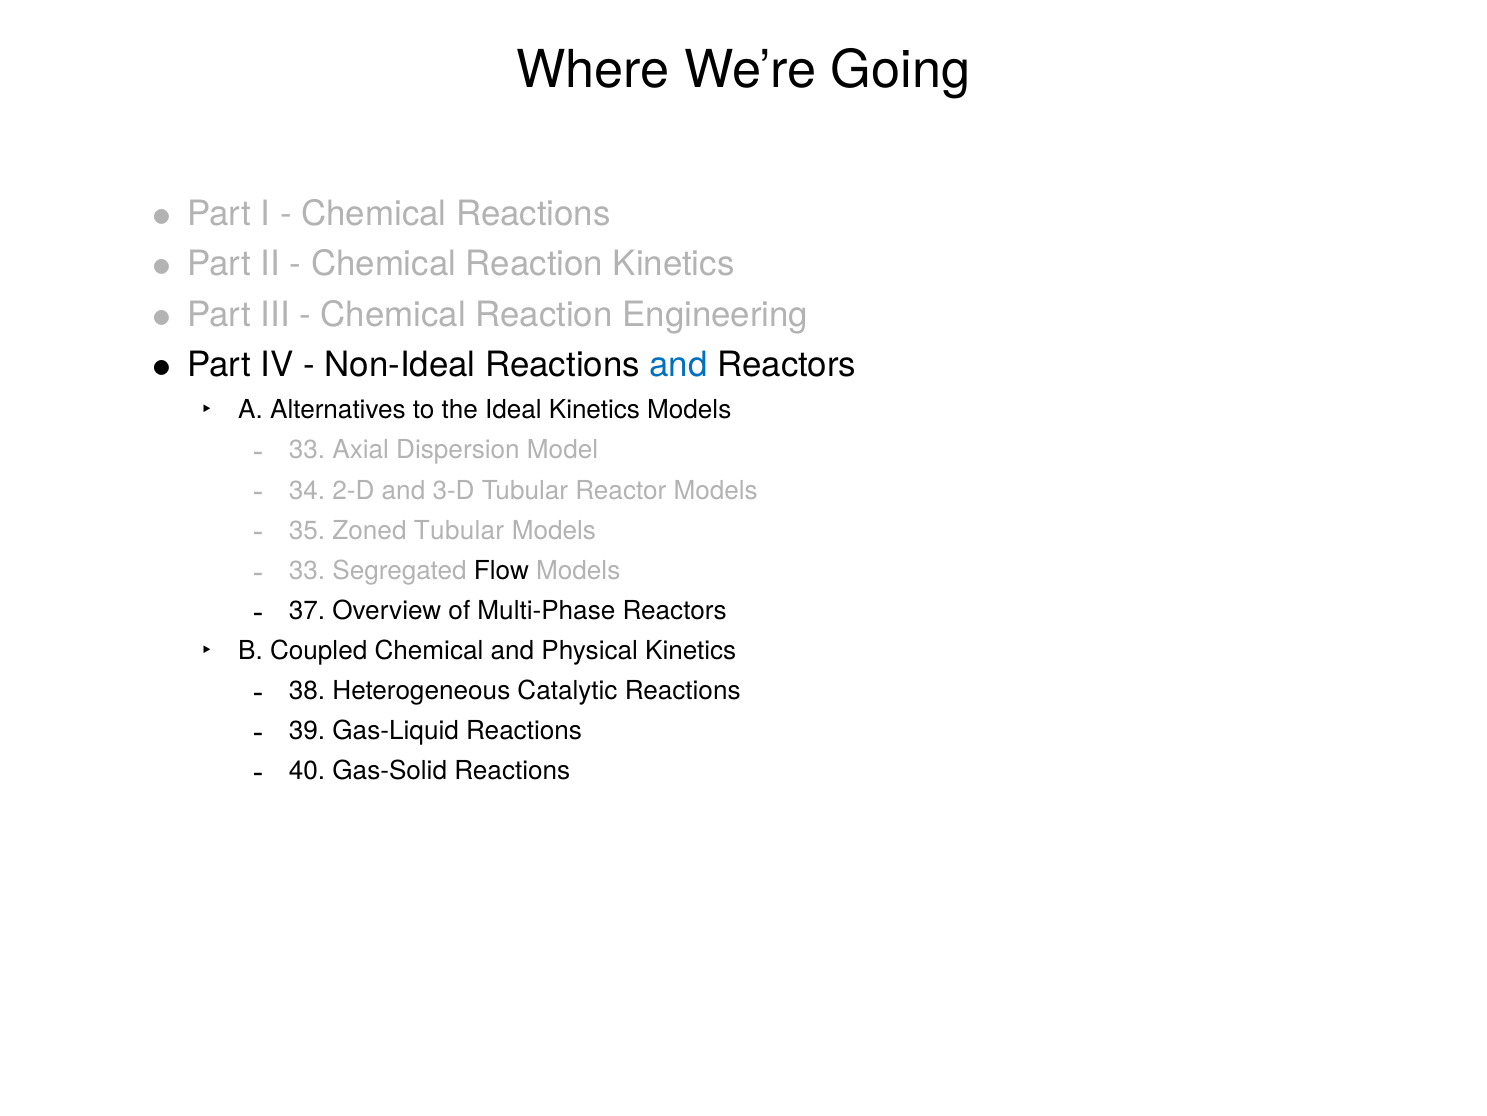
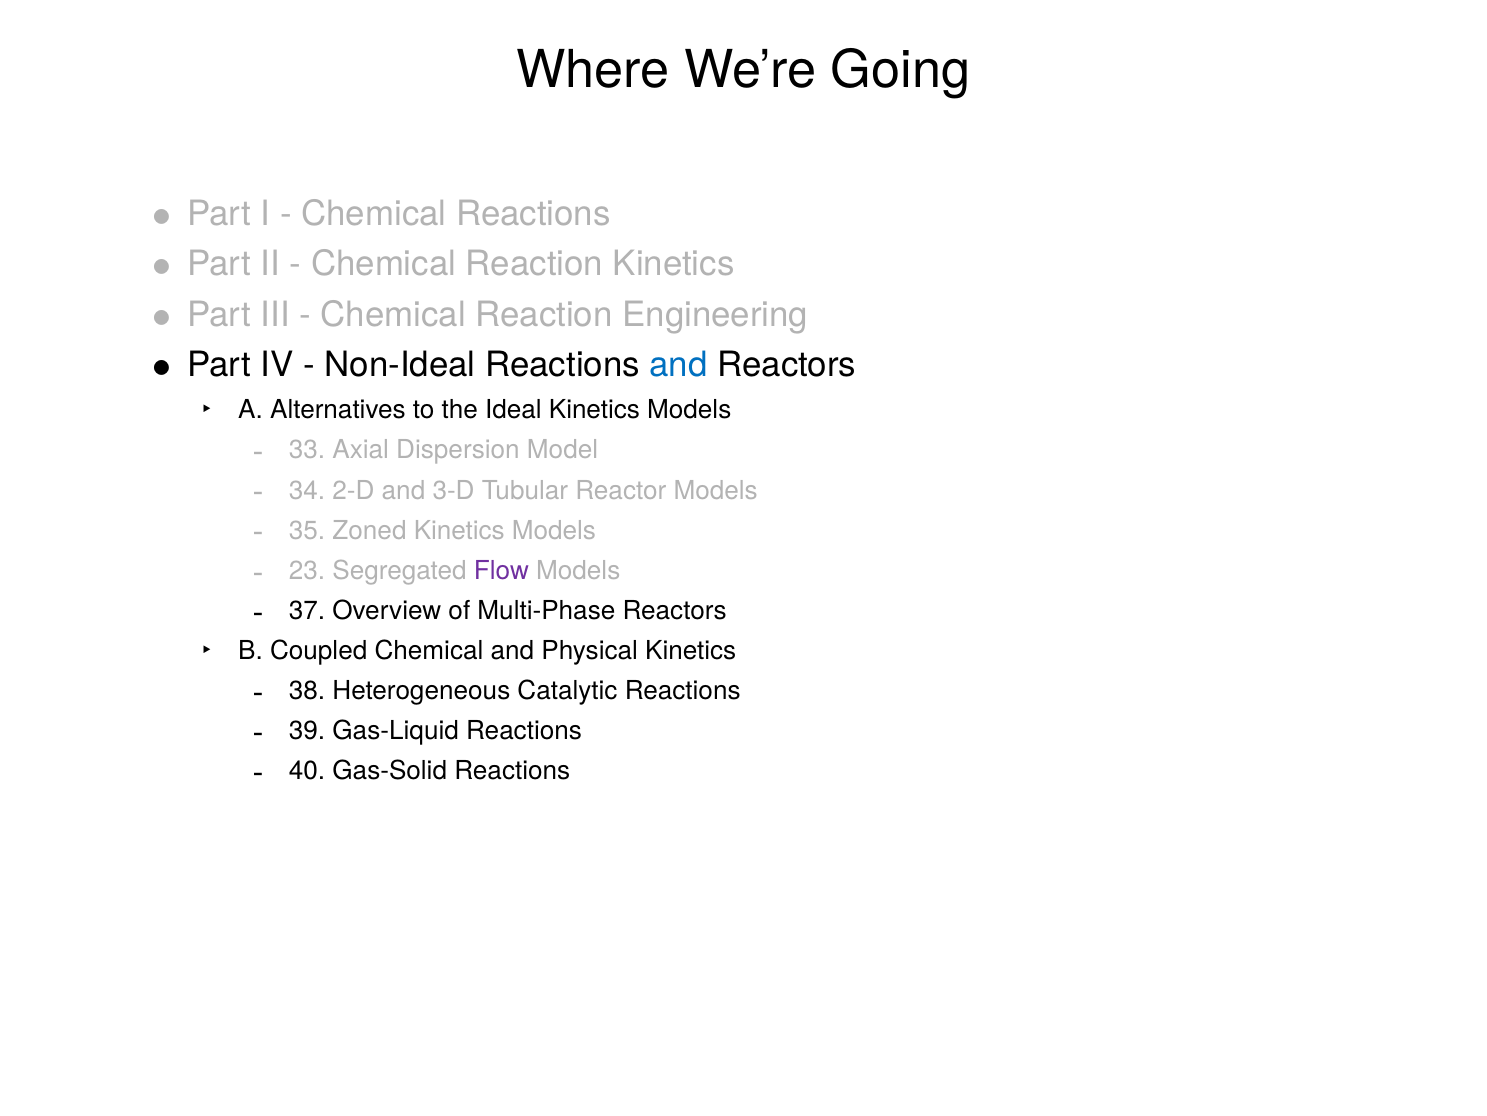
Zoned Tubular: Tubular -> Kinetics
33 at (307, 570): 33 -> 23
Flow colour: black -> purple
